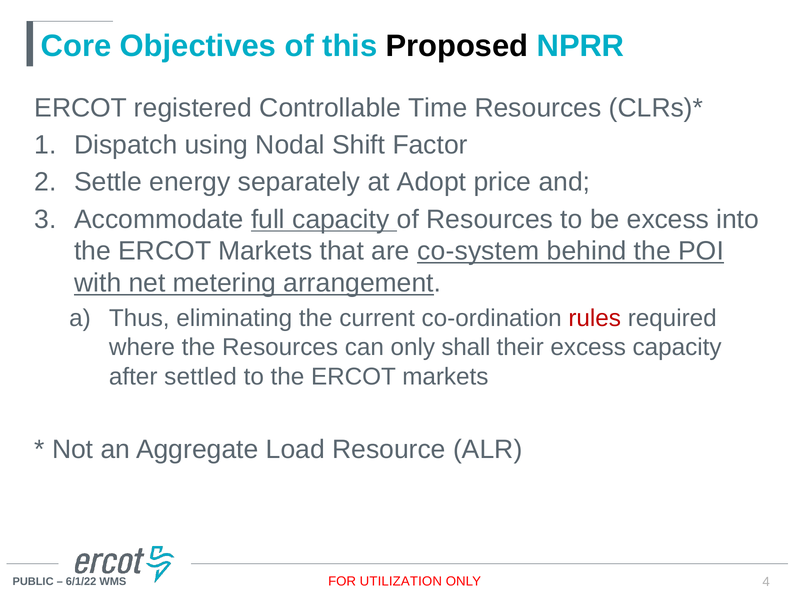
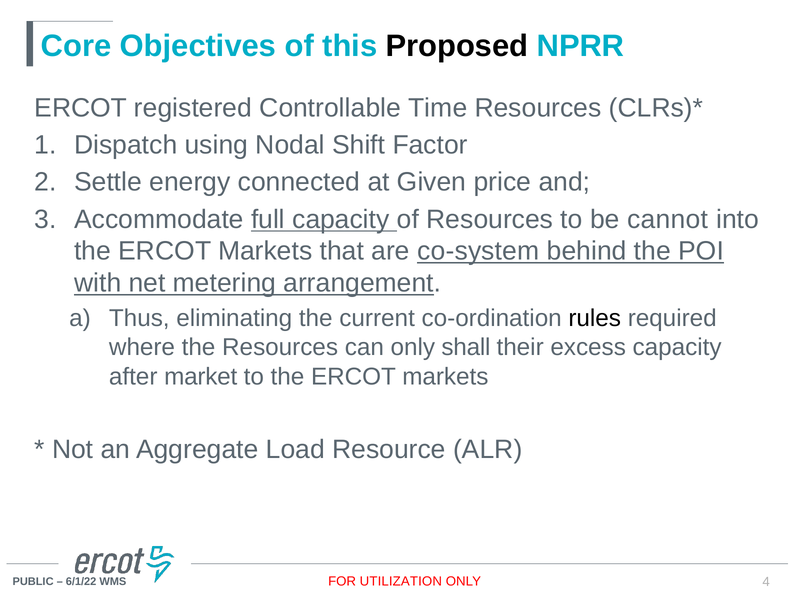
separately: separately -> connected
Adopt: Adopt -> Given
be excess: excess -> cannot
rules colour: red -> black
settled: settled -> market
